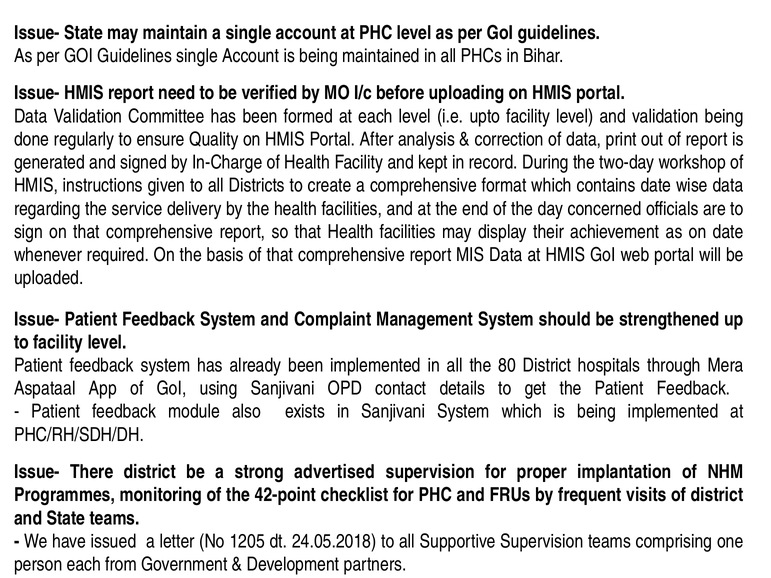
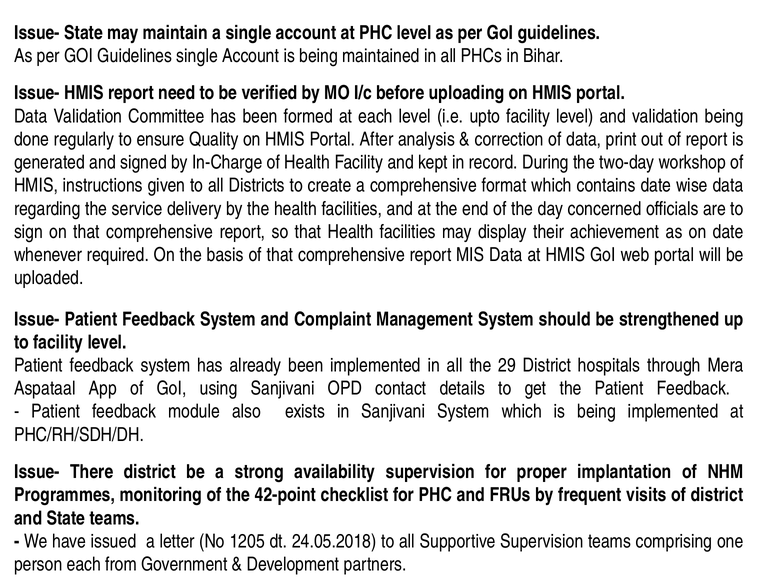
80: 80 -> 29
advertised: advertised -> availability
